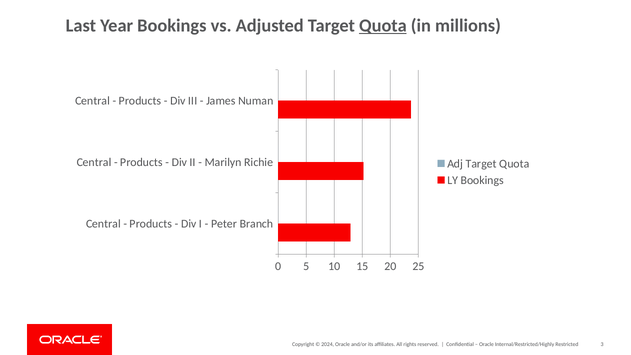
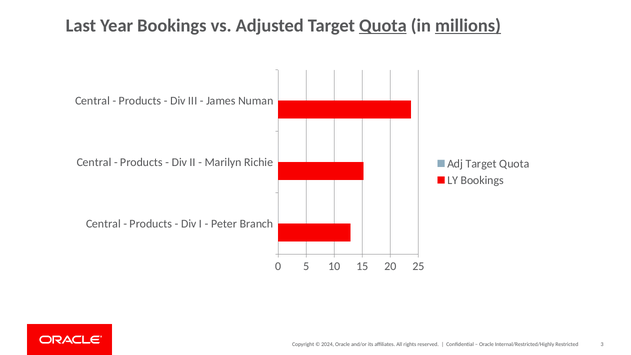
millions underline: none -> present
